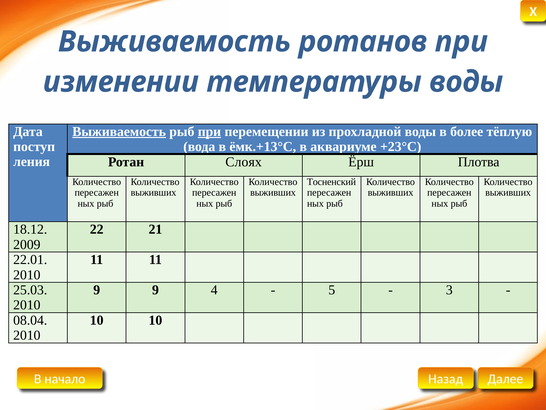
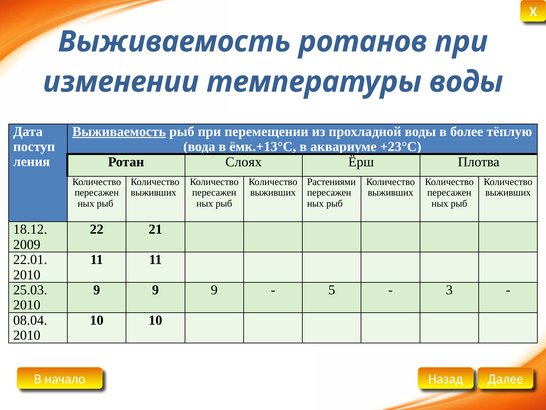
при at (209, 131) underline: present -> none
Тосненский: Тосненский -> Растениями
9 9 4: 4 -> 9
